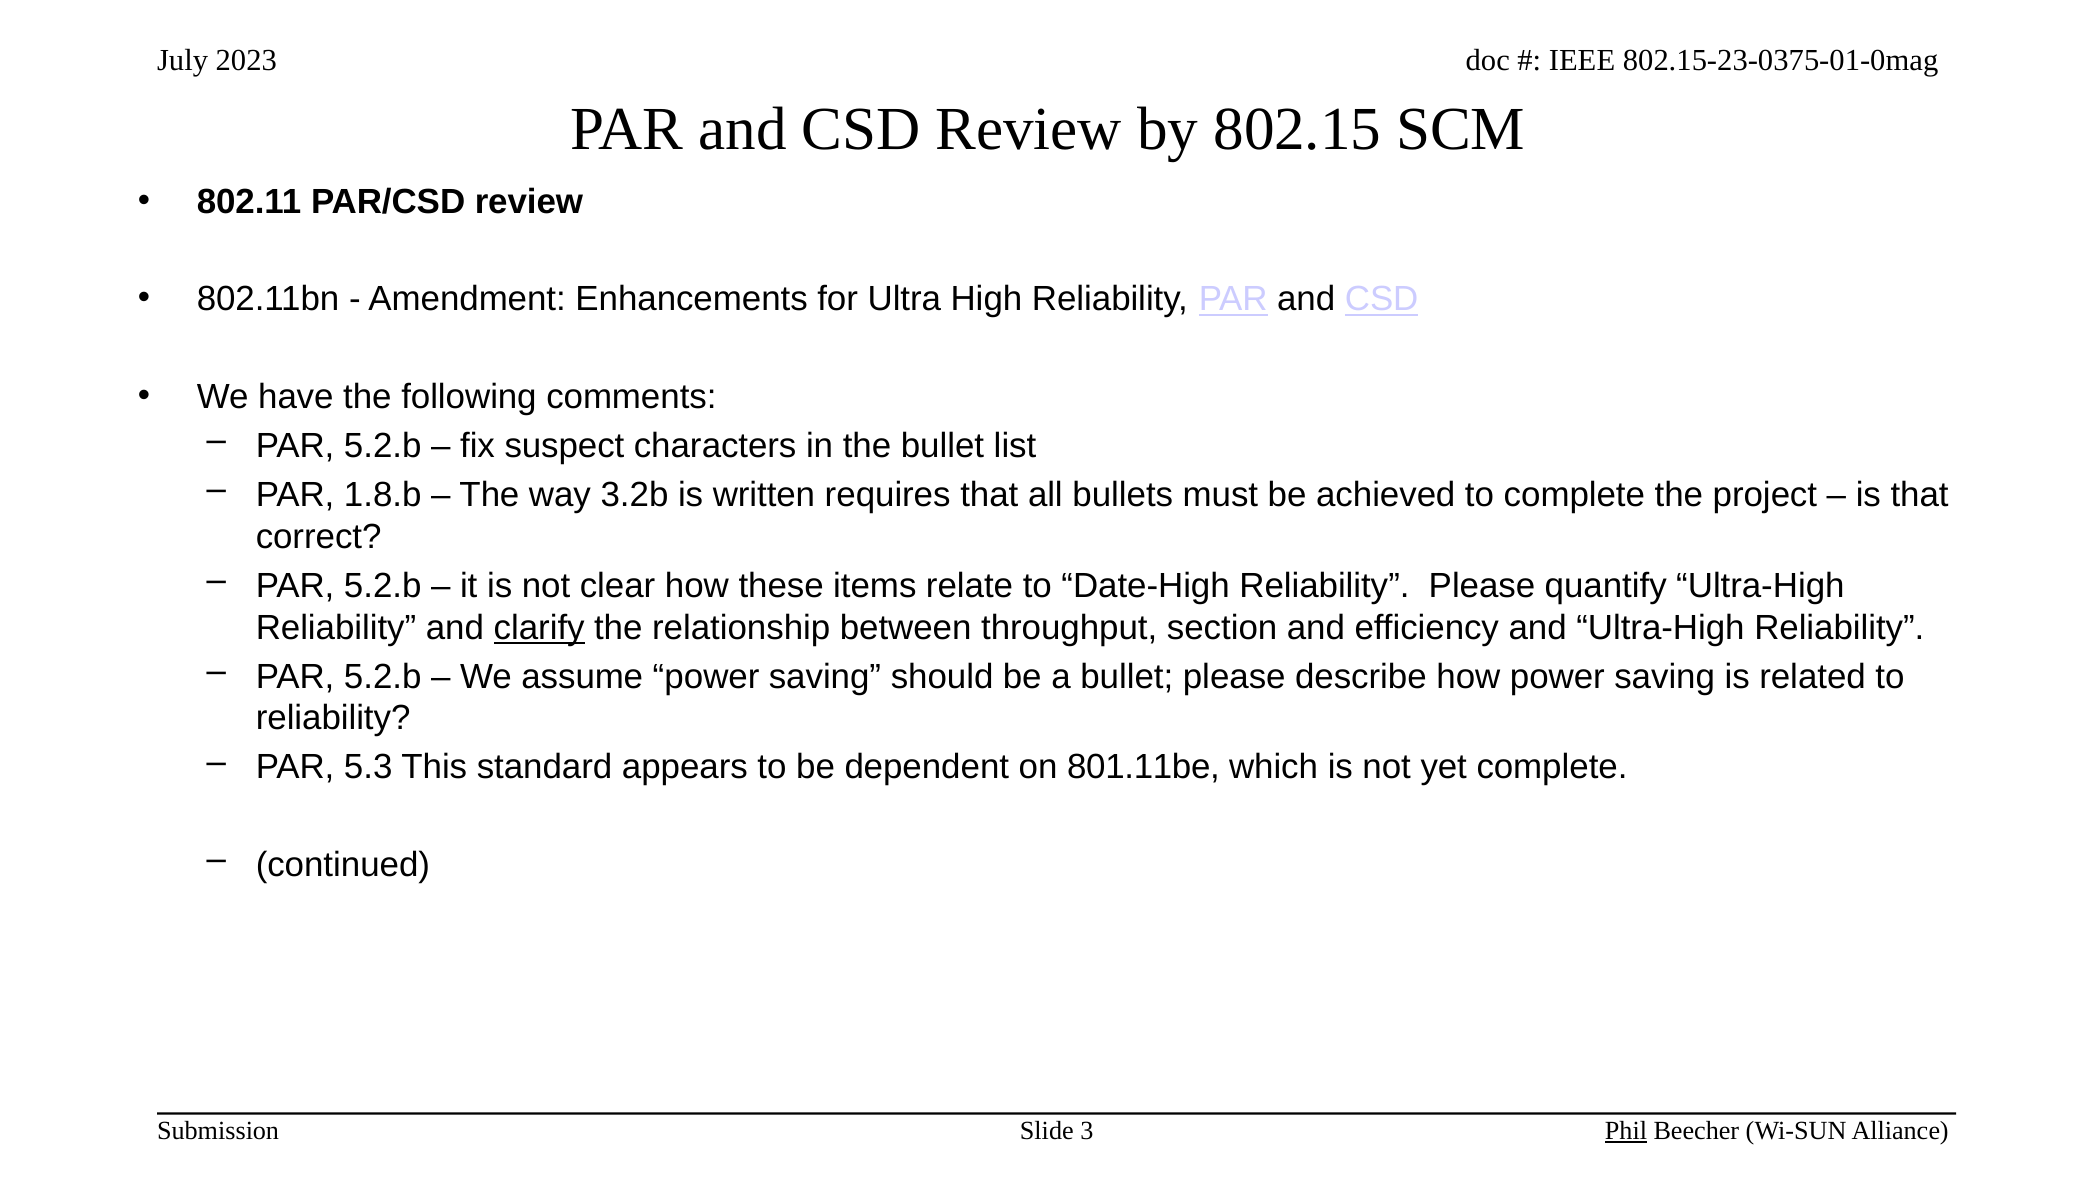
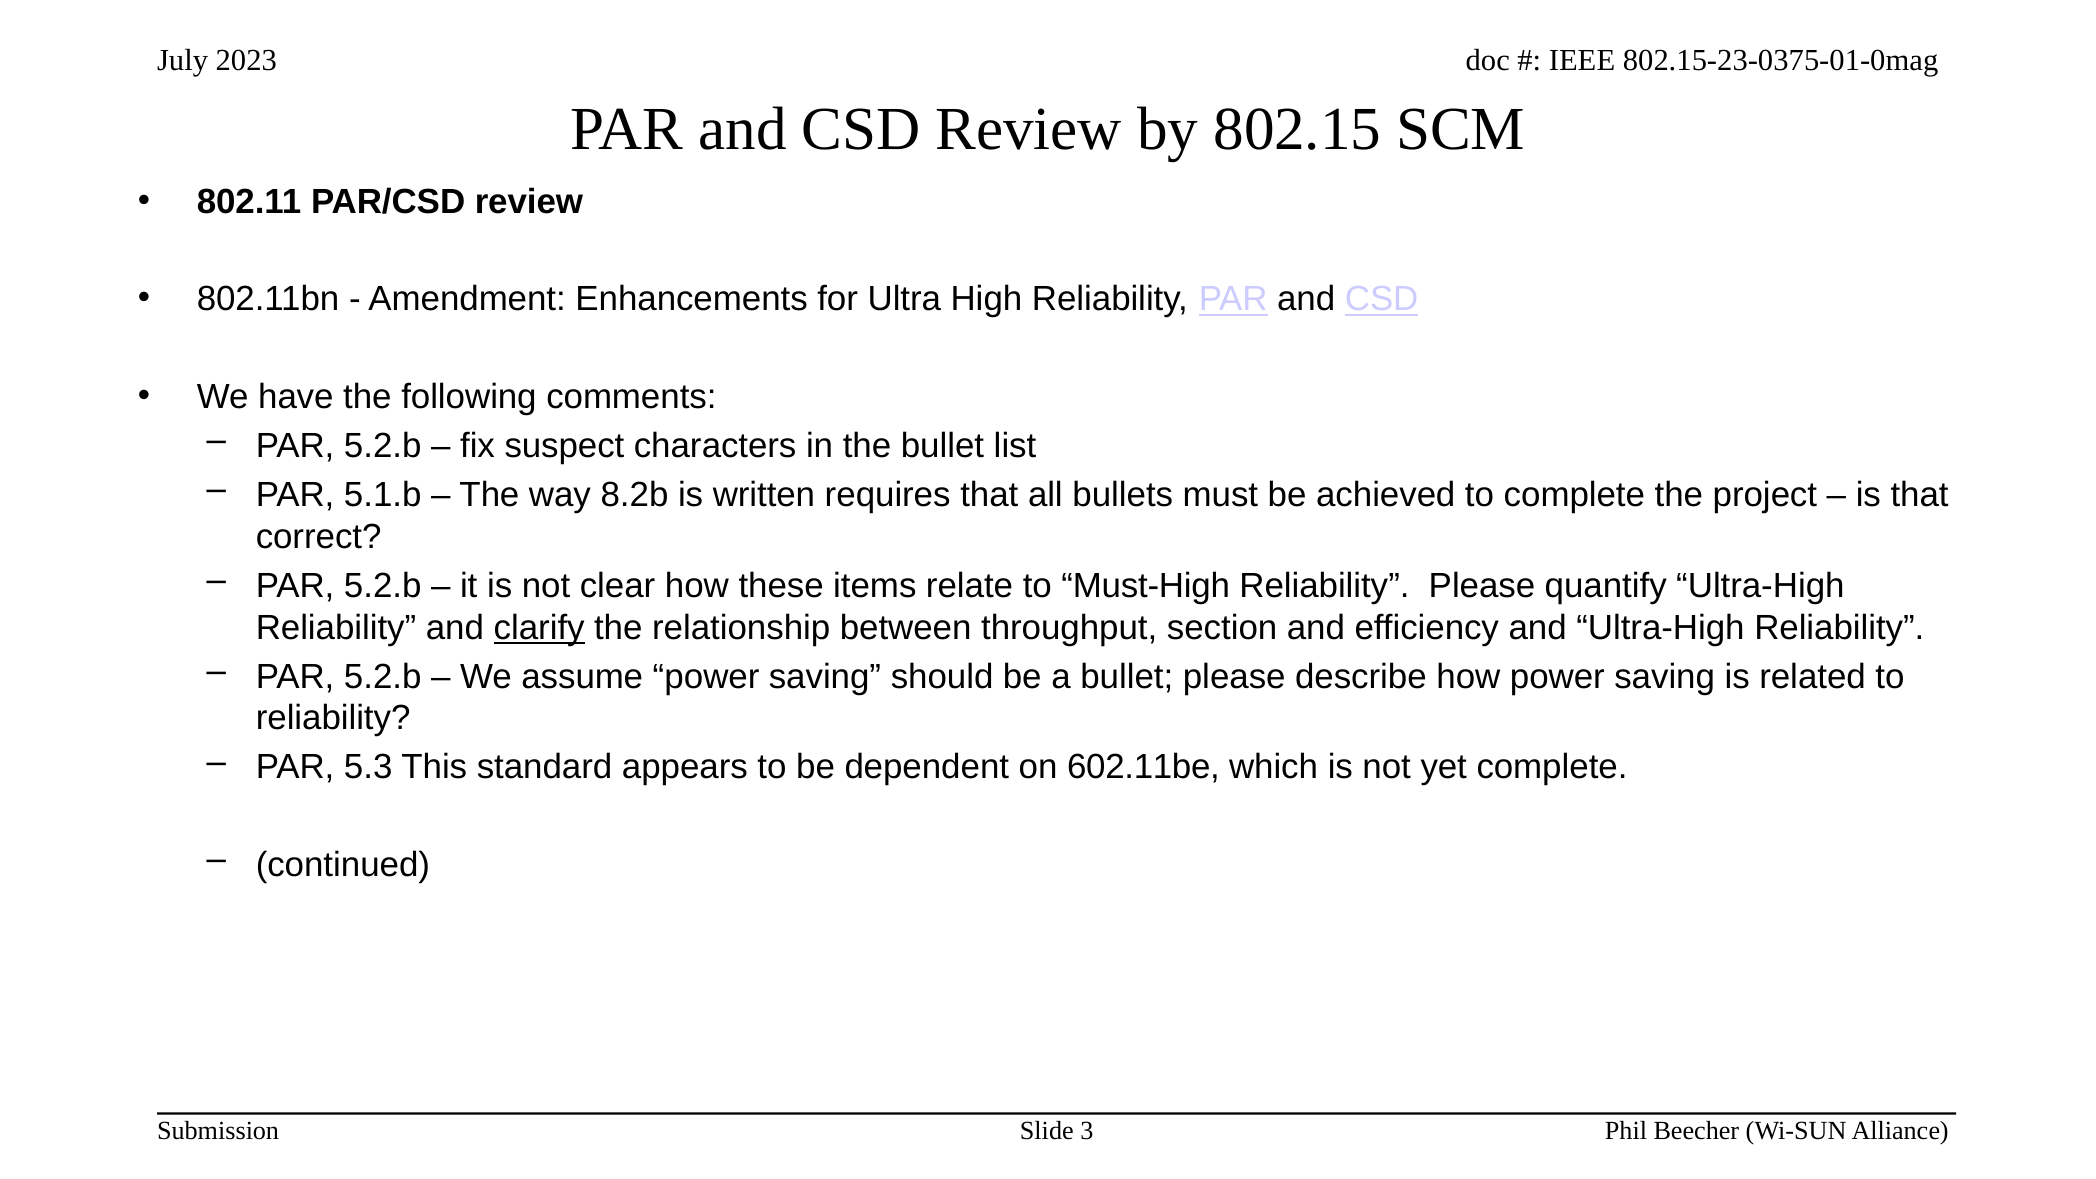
1.8.b: 1.8.b -> 5.1.b
3.2b: 3.2b -> 8.2b
Date-High: Date-High -> Must-High
801.11be: 801.11be -> 602.11be
Phil underline: present -> none
